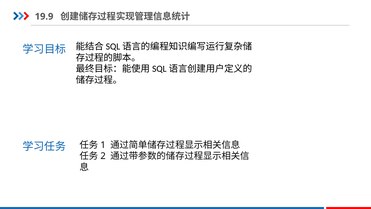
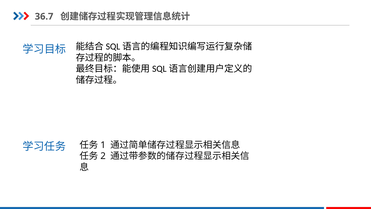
19.9: 19.9 -> 36.7
